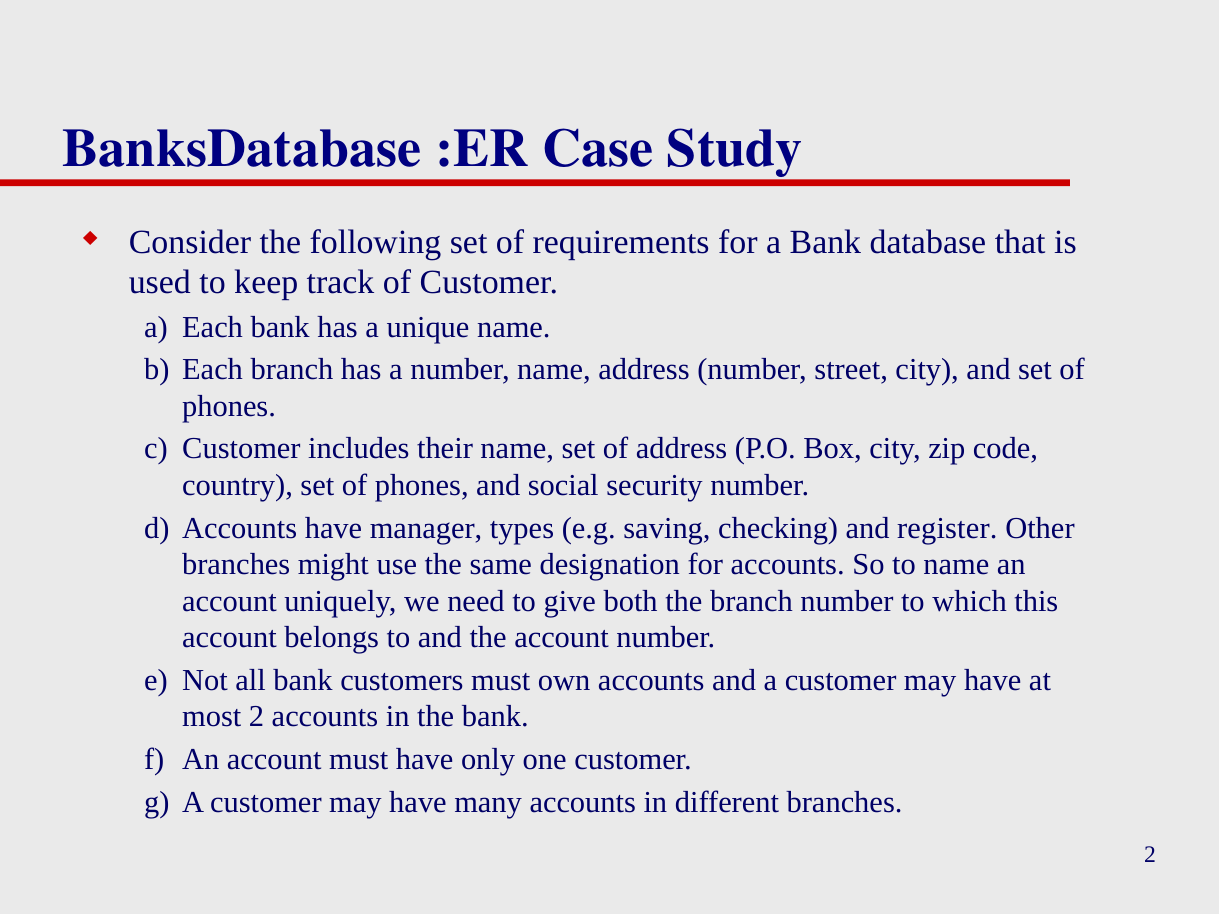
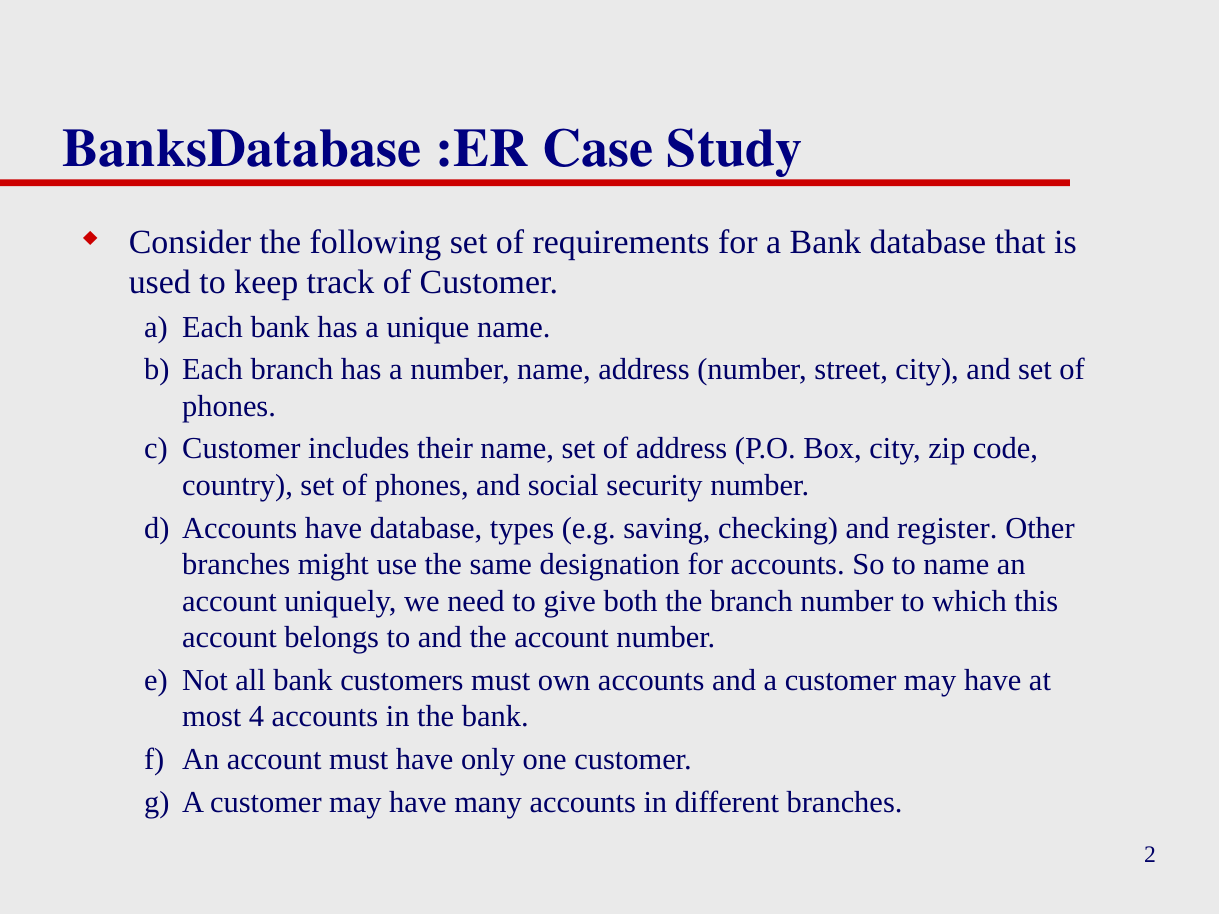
have manager: manager -> database
most 2: 2 -> 4
